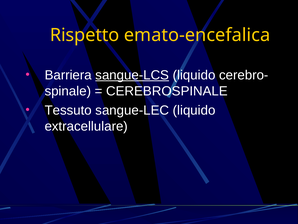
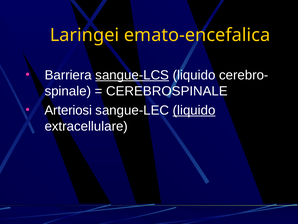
Rispetto: Rispetto -> Laringei
Tessuto: Tessuto -> Arteriosi
liquido at (194, 110) underline: none -> present
